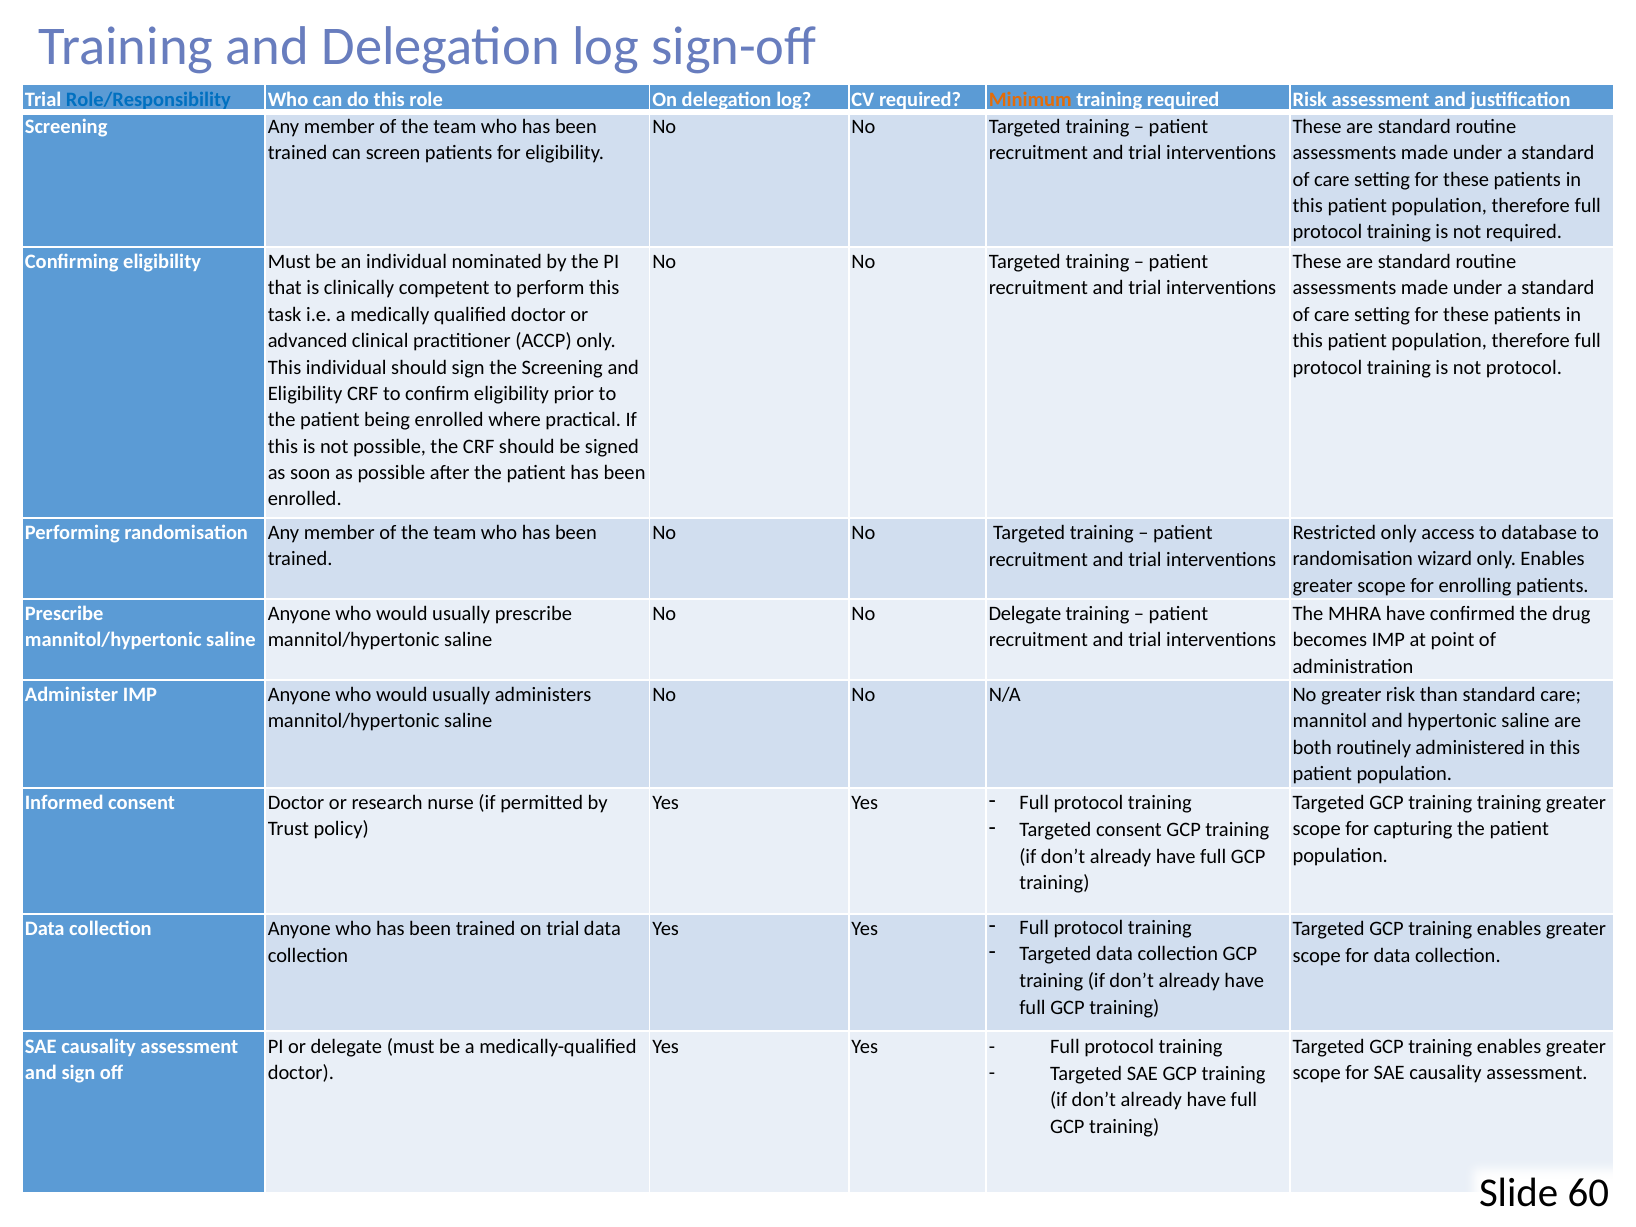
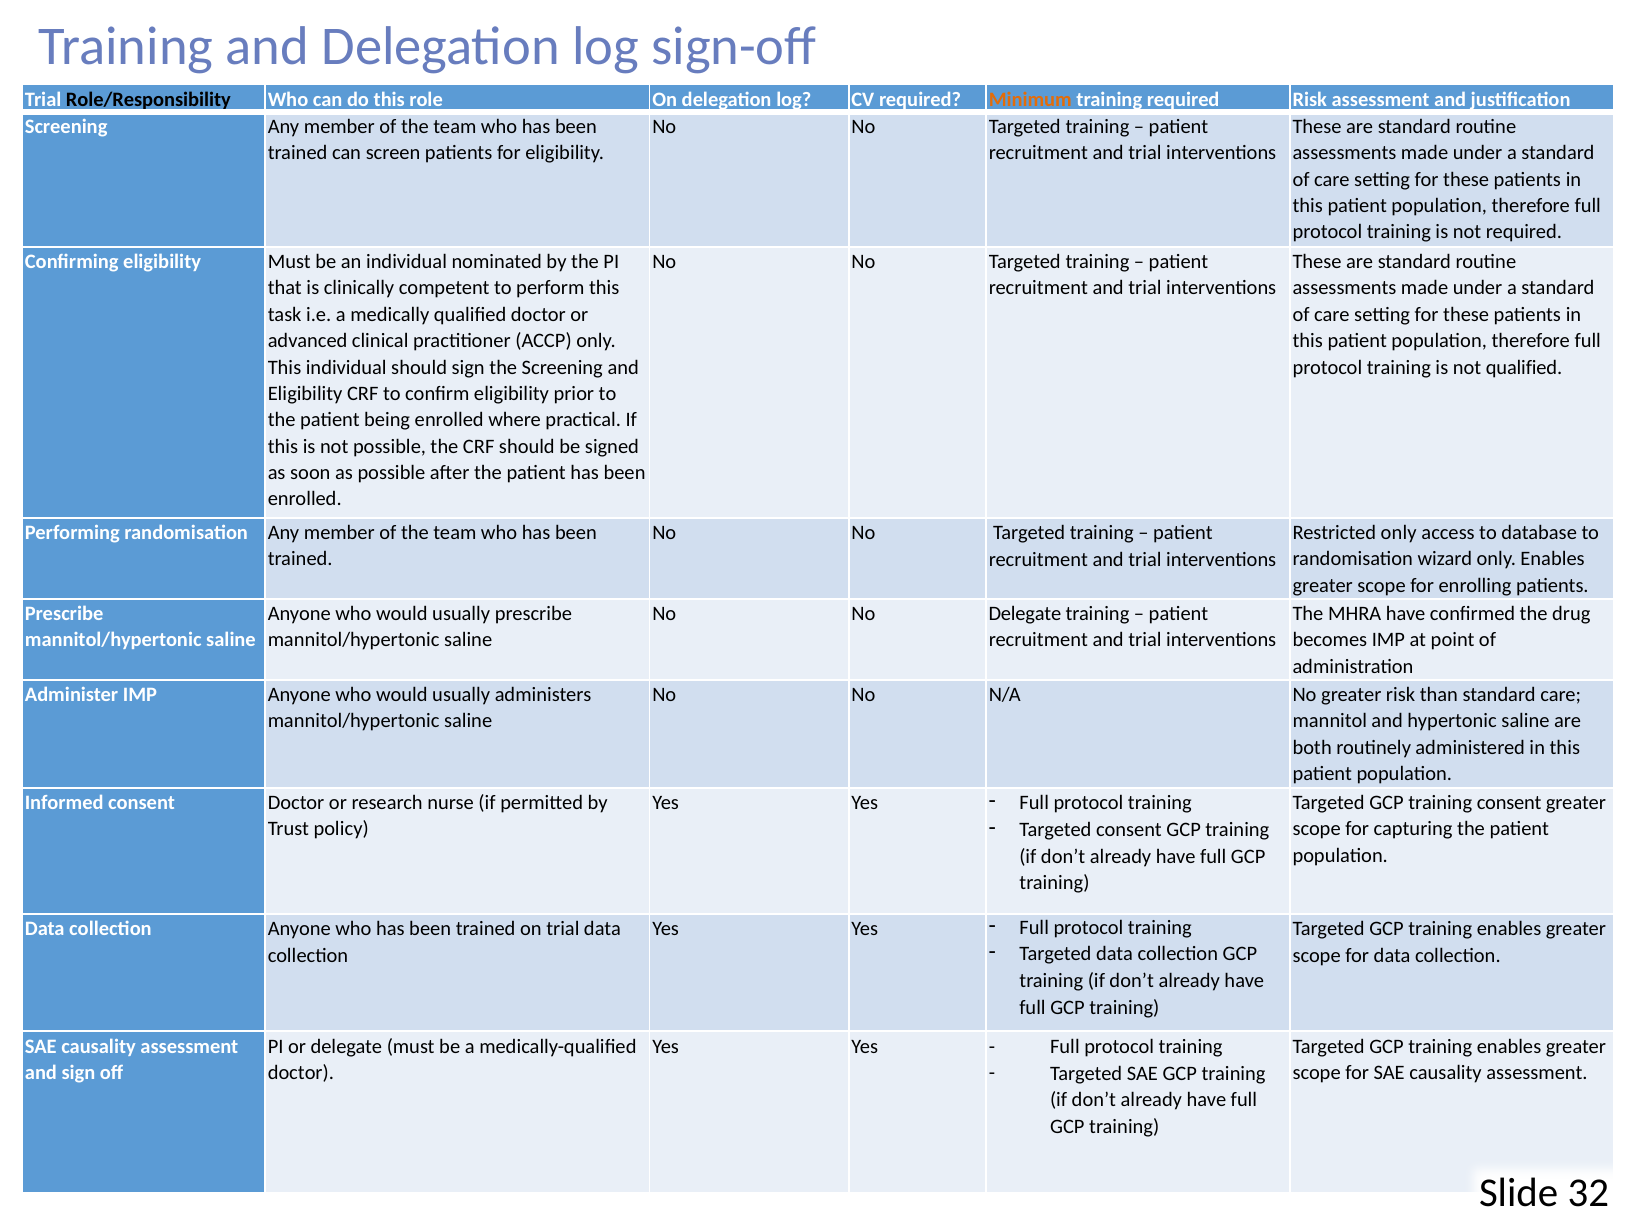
Role/Responsibility colour: blue -> black
not protocol: protocol -> qualified
training training: training -> consent
60: 60 -> 32
